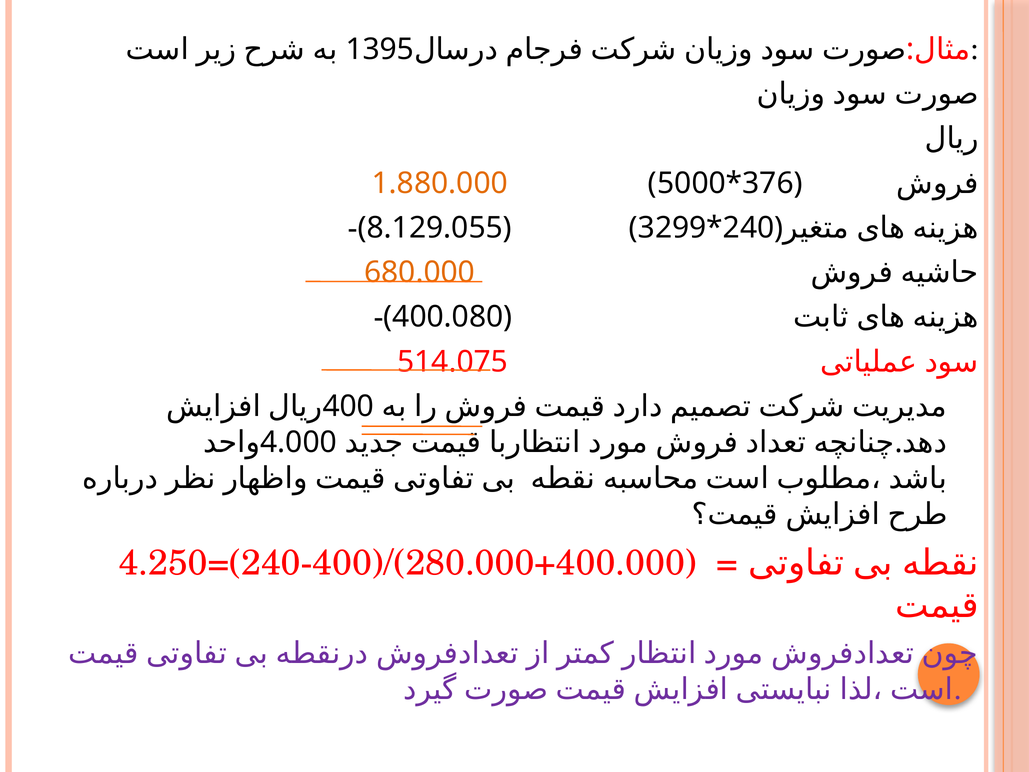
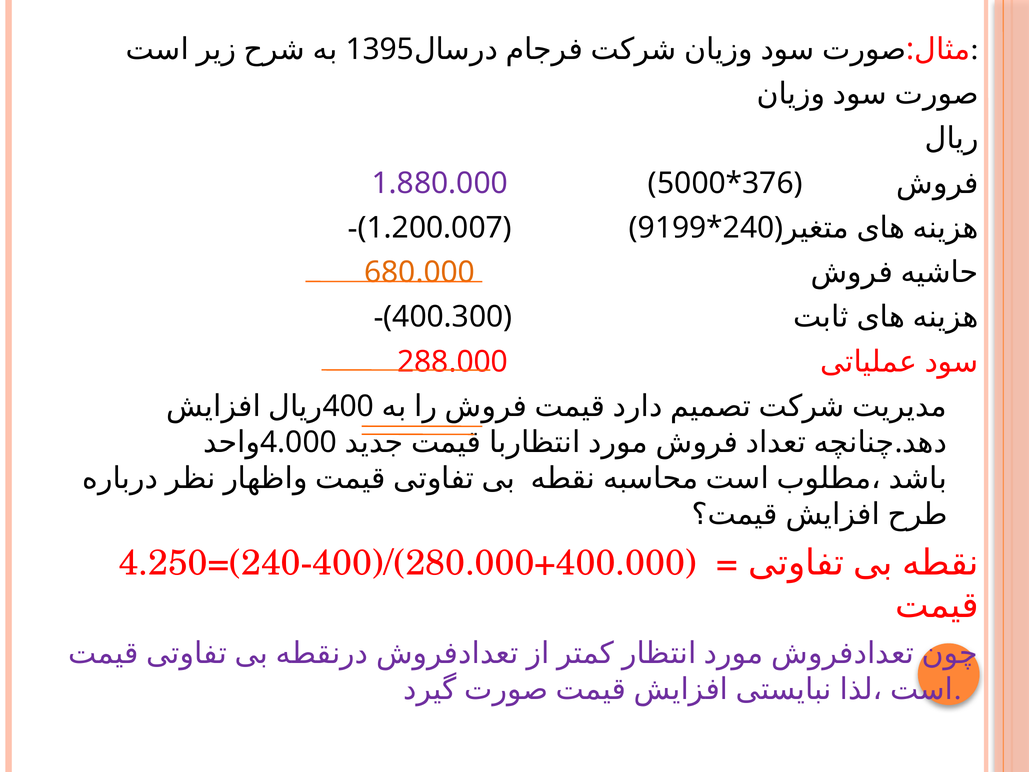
1.880.000 colour: orange -> purple
8.129.055: 8.129.055 -> 1.200.007
3299: 3299 -> 9199
400.080: 400.080 -> 400.300
514.075: 514.075 -> 288.000
